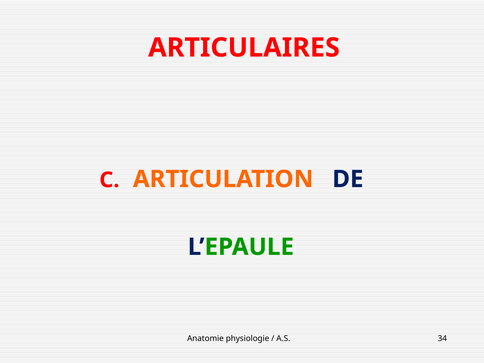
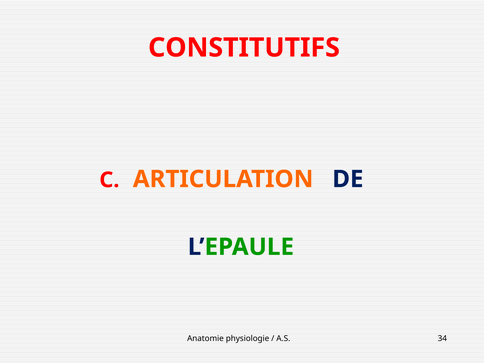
ARTICULAIRES: ARTICULAIRES -> CONSTITUTIFS
